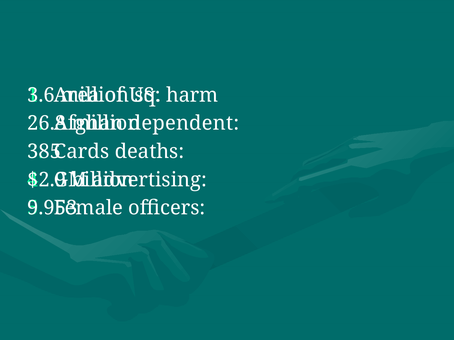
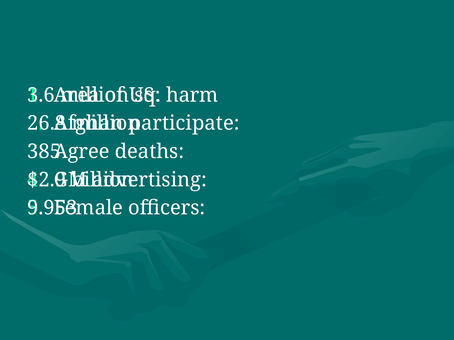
dependent: dependent -> participate
Cards: Cards -> Agree
